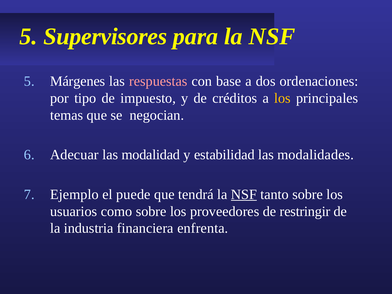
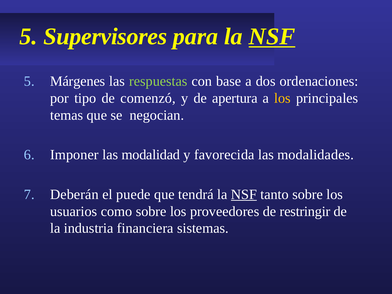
NSF at (272, 37) underline: none -> present
respuestas colour: pink -> light green
impuesto: impuesto -> comenzó
créditos: créditos -> apertura
Adecuar: Adecuar -> Imponer
estabilidad: estabilidad -> favorecida
Ejemplo: Ejemplo -> Deberán
enfrenta: enfrenta -> sistemas
